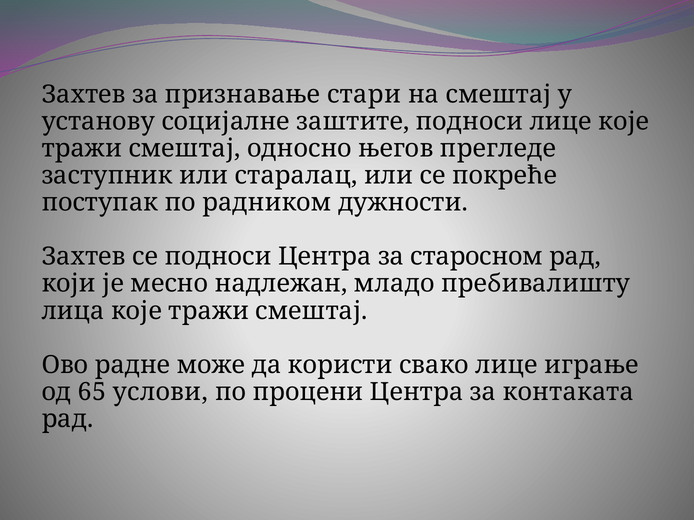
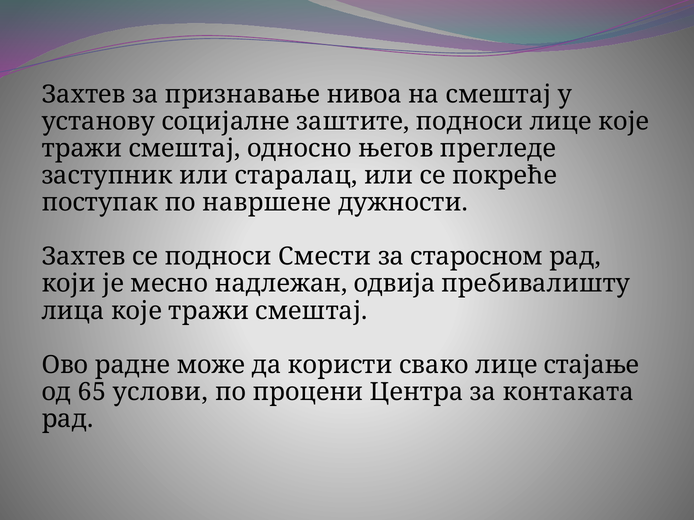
стари: стари -> нивоа
радником: радником -> навршене
подноси Центра: Центра -> Смести
младо: младо -> одвија
играње: играње -> стајање
